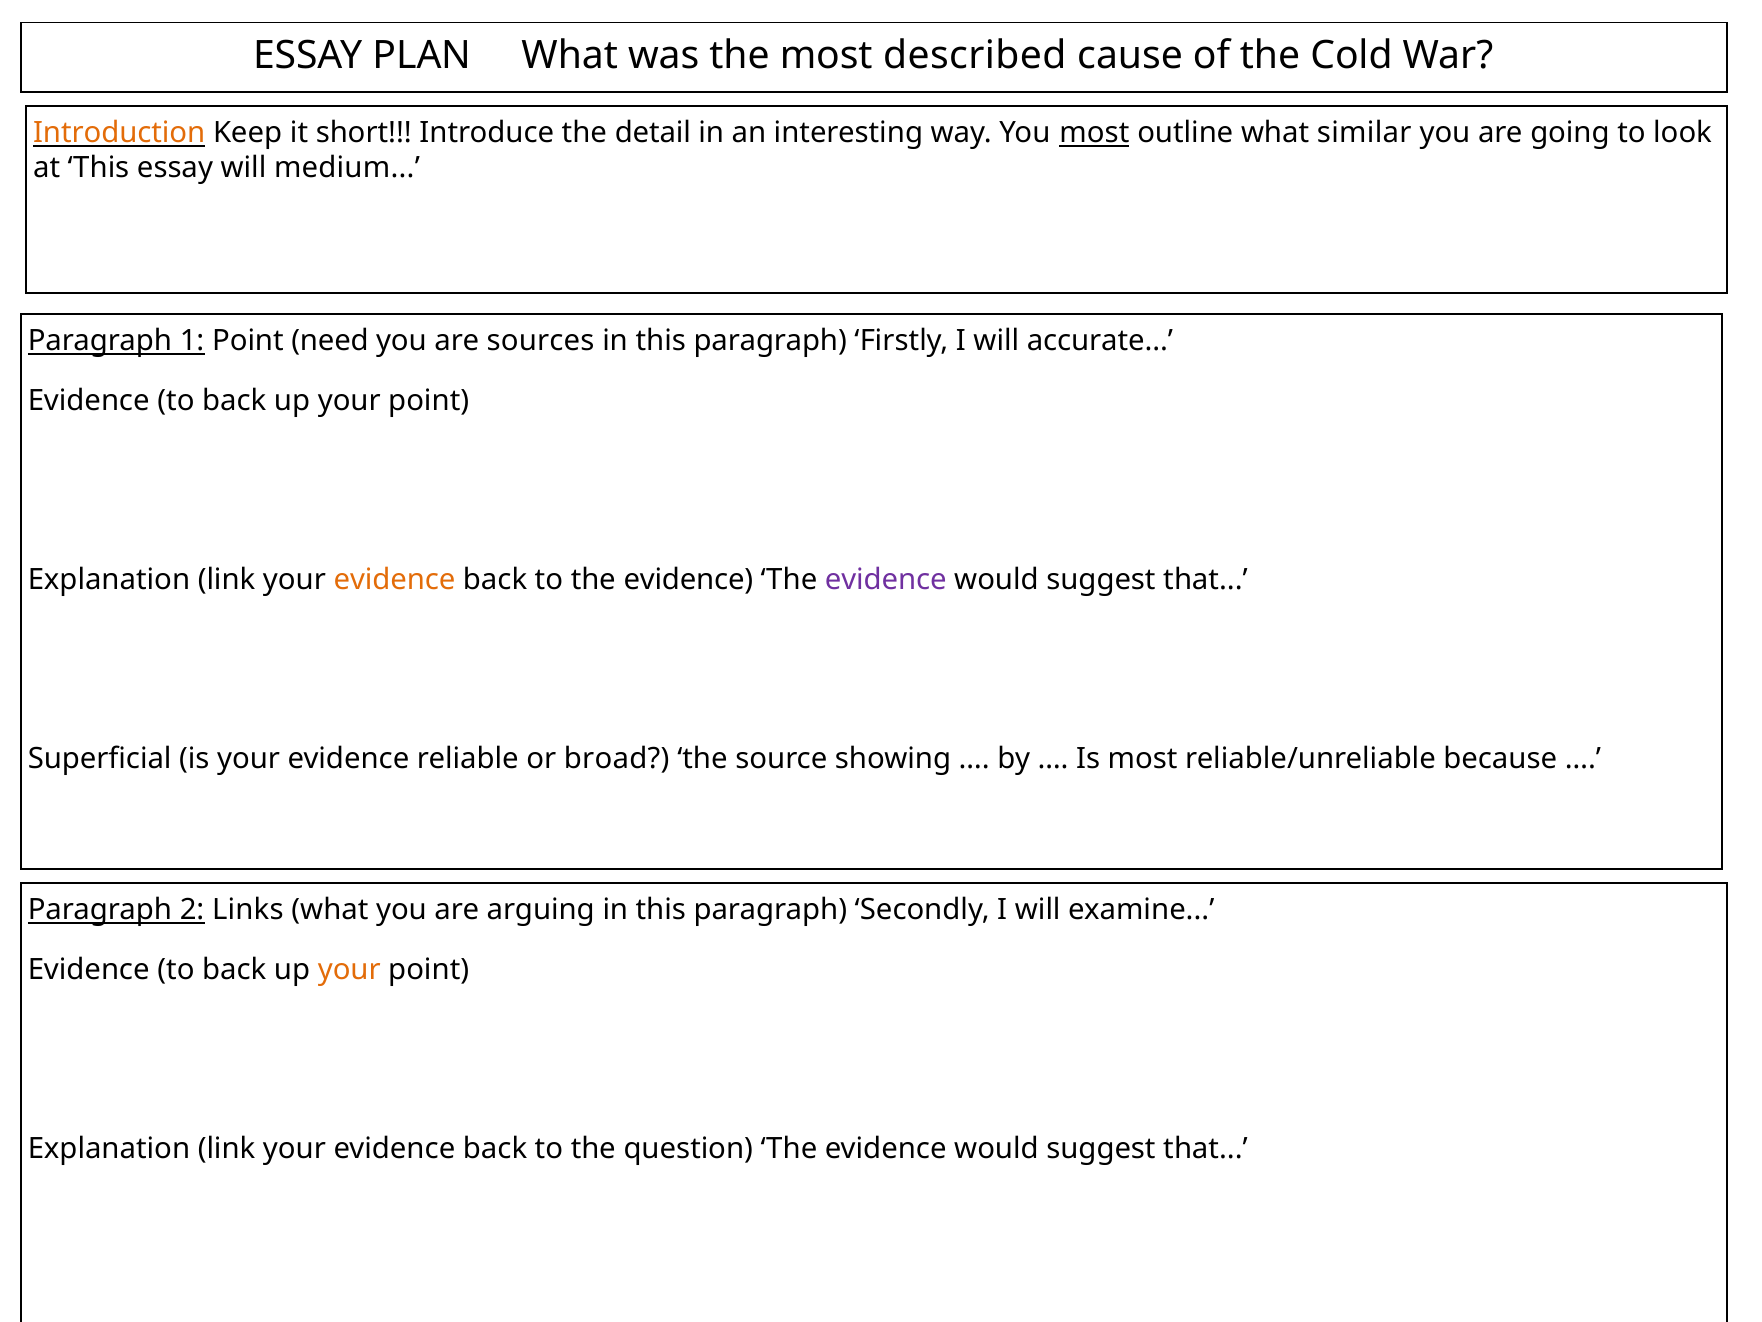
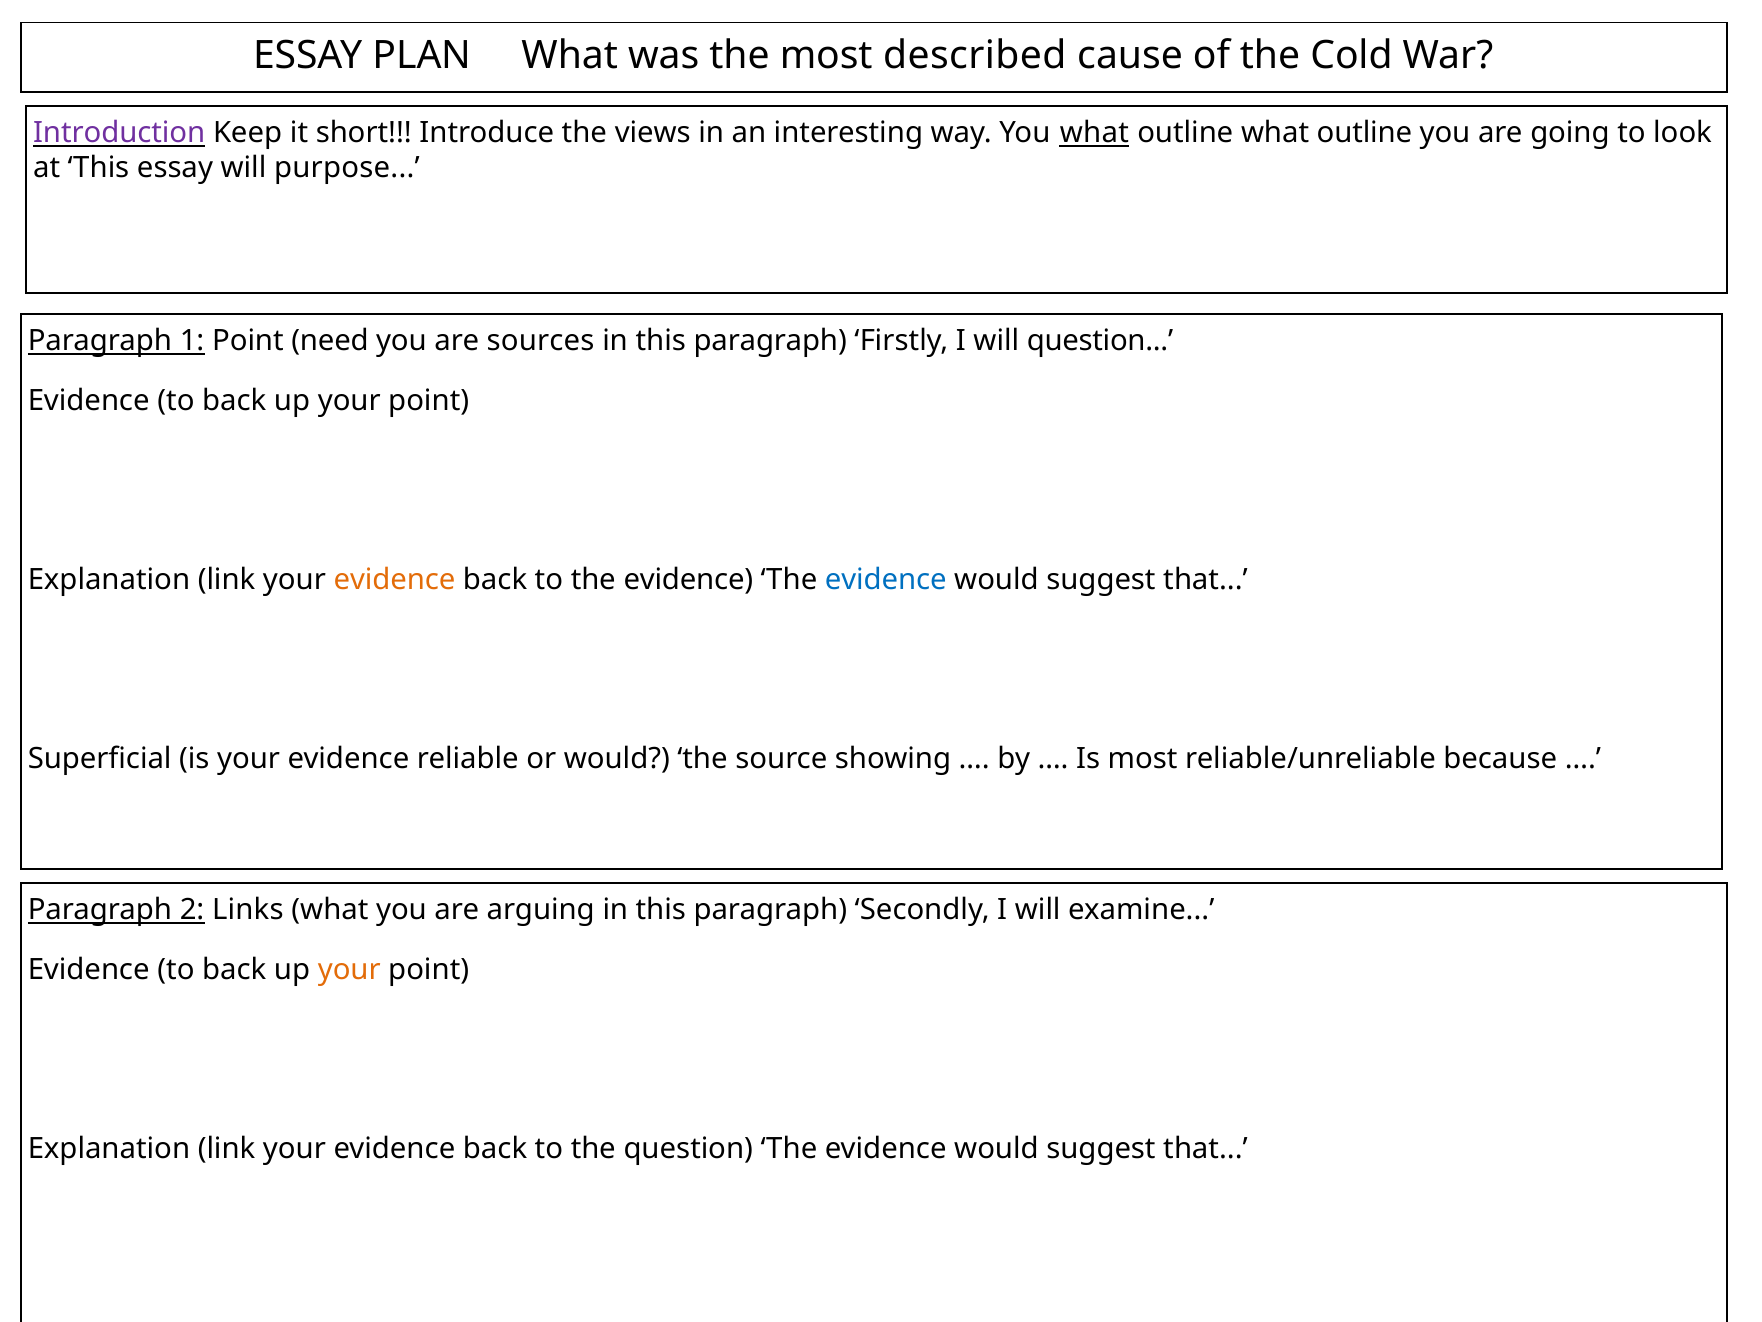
Introduction colour: orange -> purple
detail: detail -> views
You most: most -> what
outline what similar: similar -> outline
medium: medium -> purpose
will accurate: accurate -> question
evidence at (886, 579) colour: purple -> blue
or broad: broad -> would
